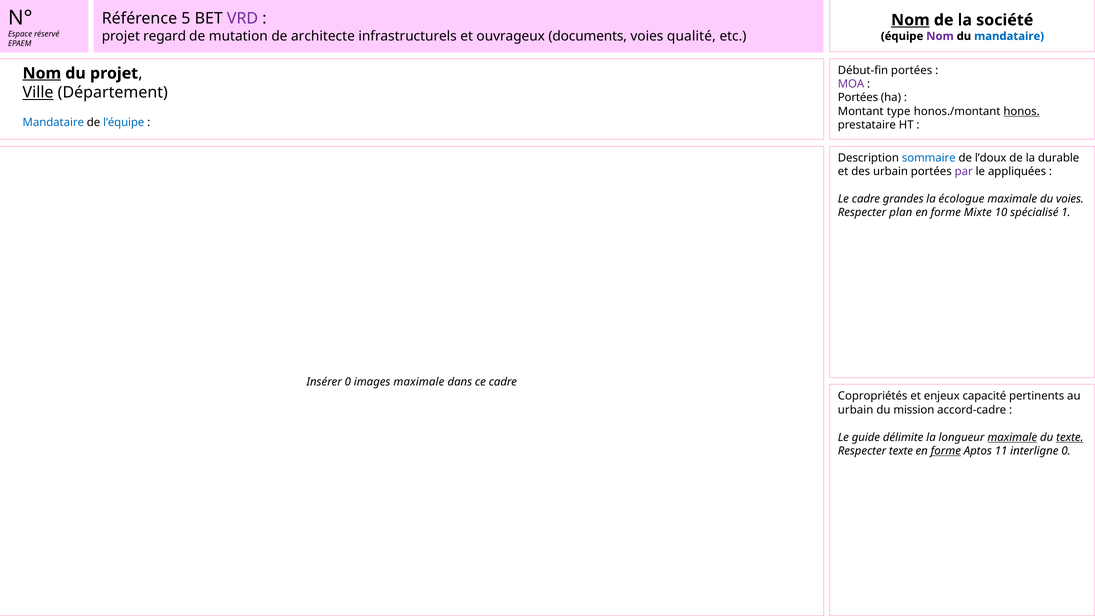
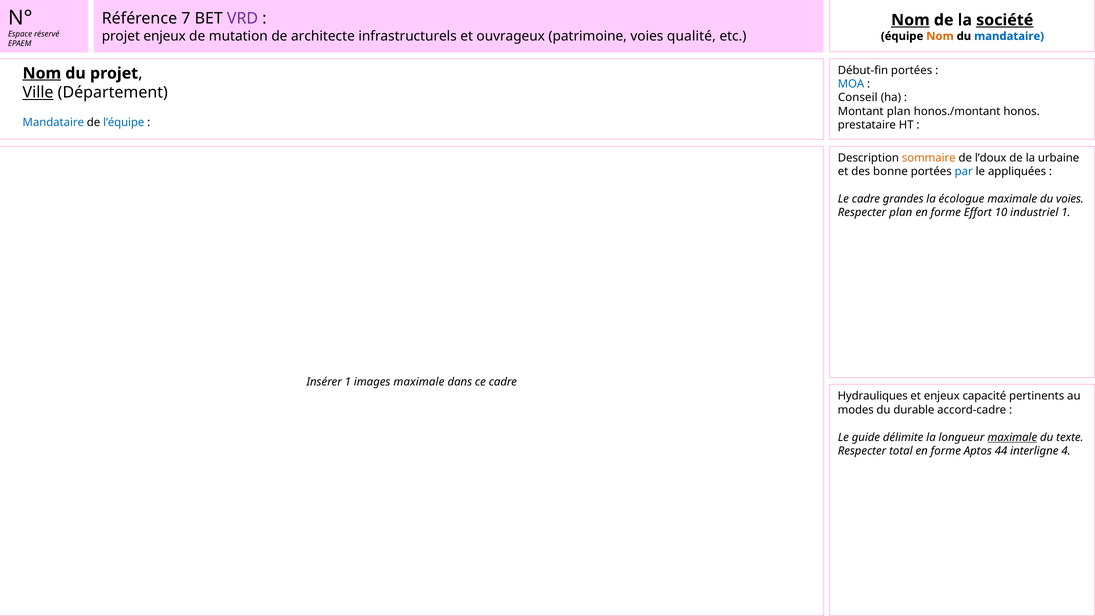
5: 5 -> 7
société underline: none -> present
projet regard: regard -> enjeux
documents: documents -> patrimoine
Nom at (940, 36) colour: purple -> orange
MOA colour: purple -> blue
Portées at (858, 98): Portées -> Conseil
Montant type: type -> plan
honos underline: present -> none
sommaire colour: blue -> orange
durable: durable -> urbaine
des urbain: urbain -> bonne
par colour: purple -> blue
Mixte: Mixte -> Effort
spécialisé: spécialisé -> industriel
Insérer 0: 0 -> 1
Copropriétés: Copropriétés -> Hydrauliques
urbain at (856, 410): urbain -> modes
mission: mission -> durable
texte at (1070, 437) underline: present -> none
Respecter texte: texte -> total
forme at (946, 451) underline: present -> none
11: 11 -> 44
interligne 0: 0 -> 4
